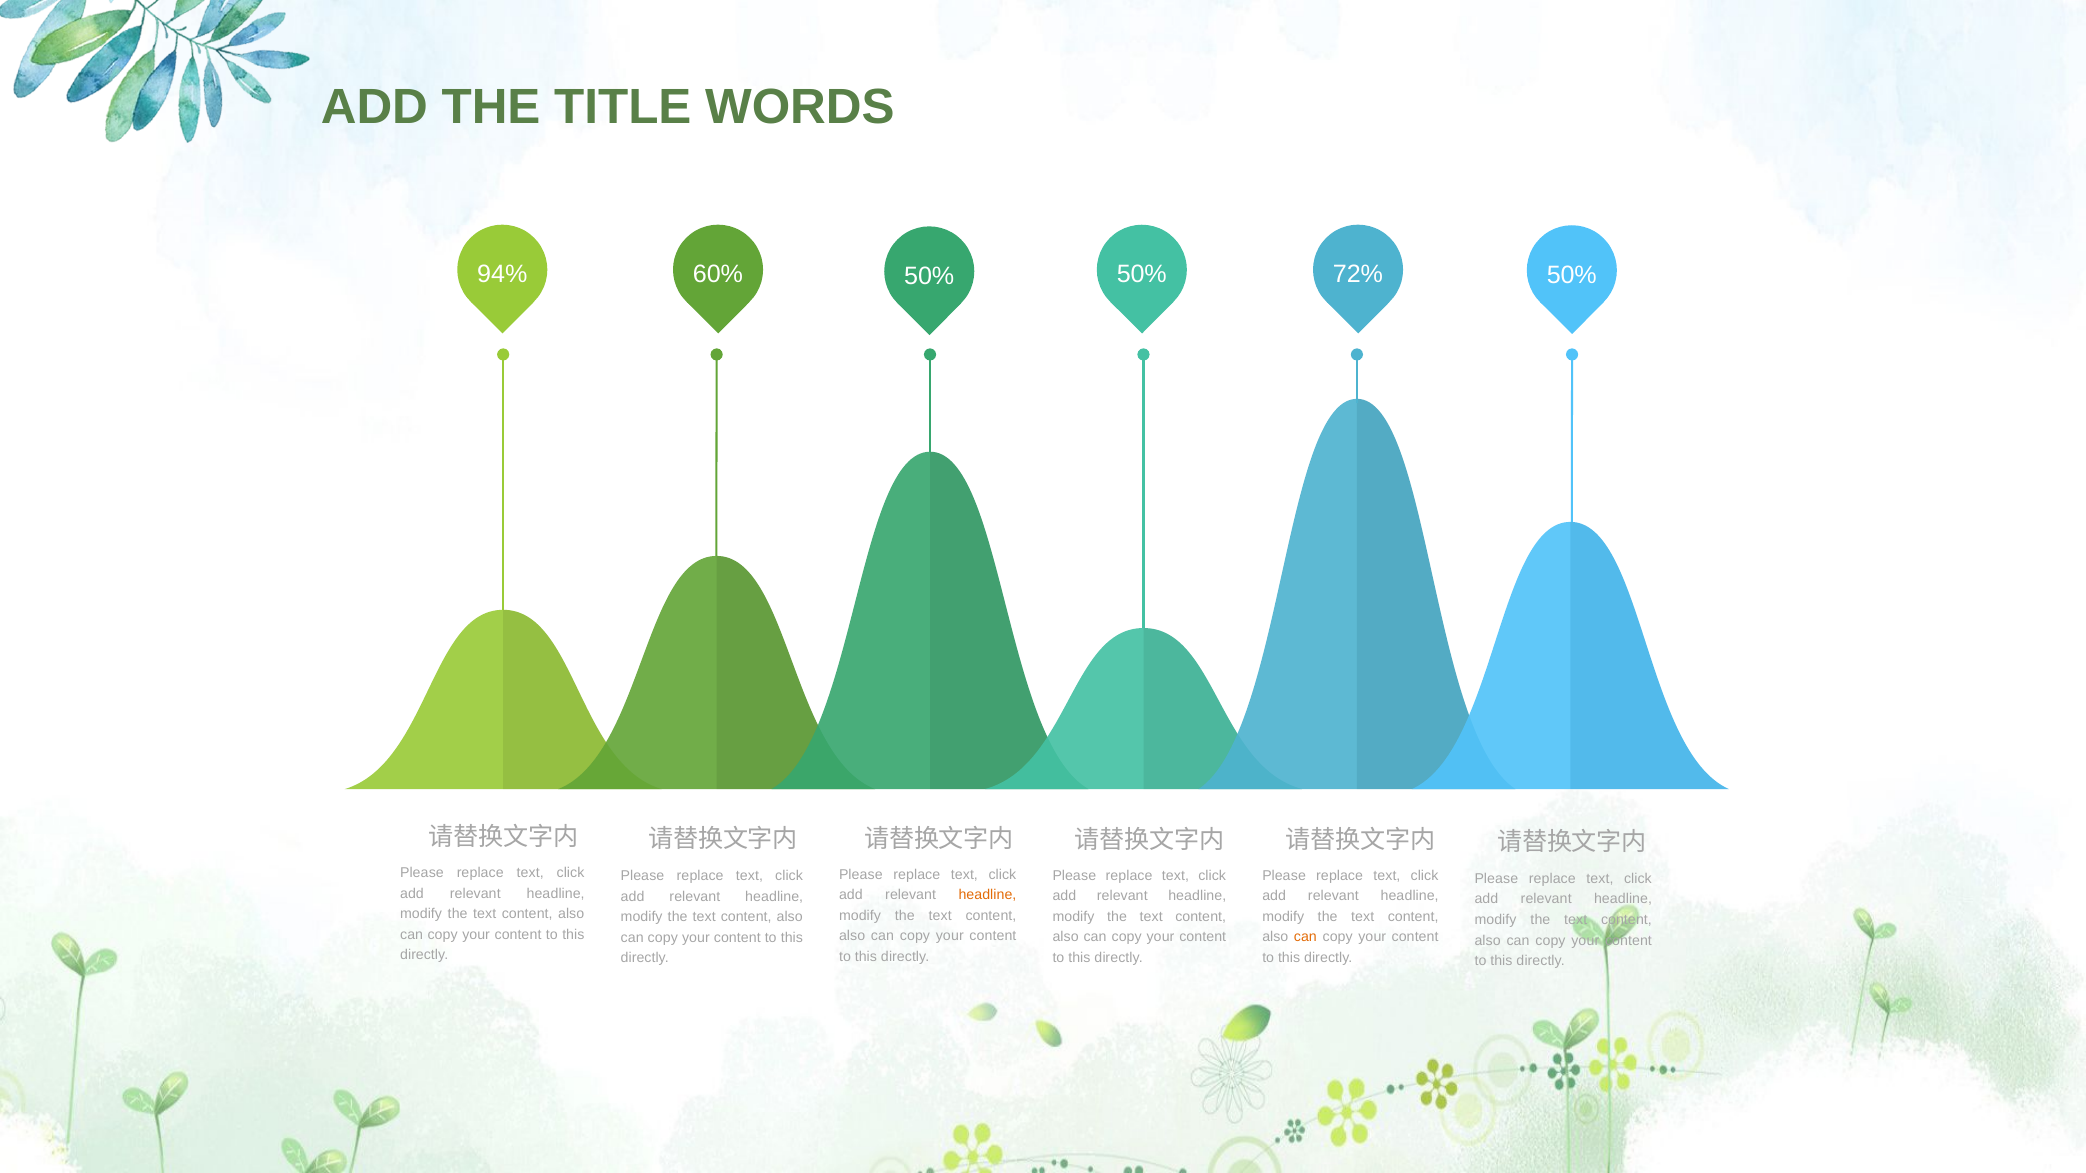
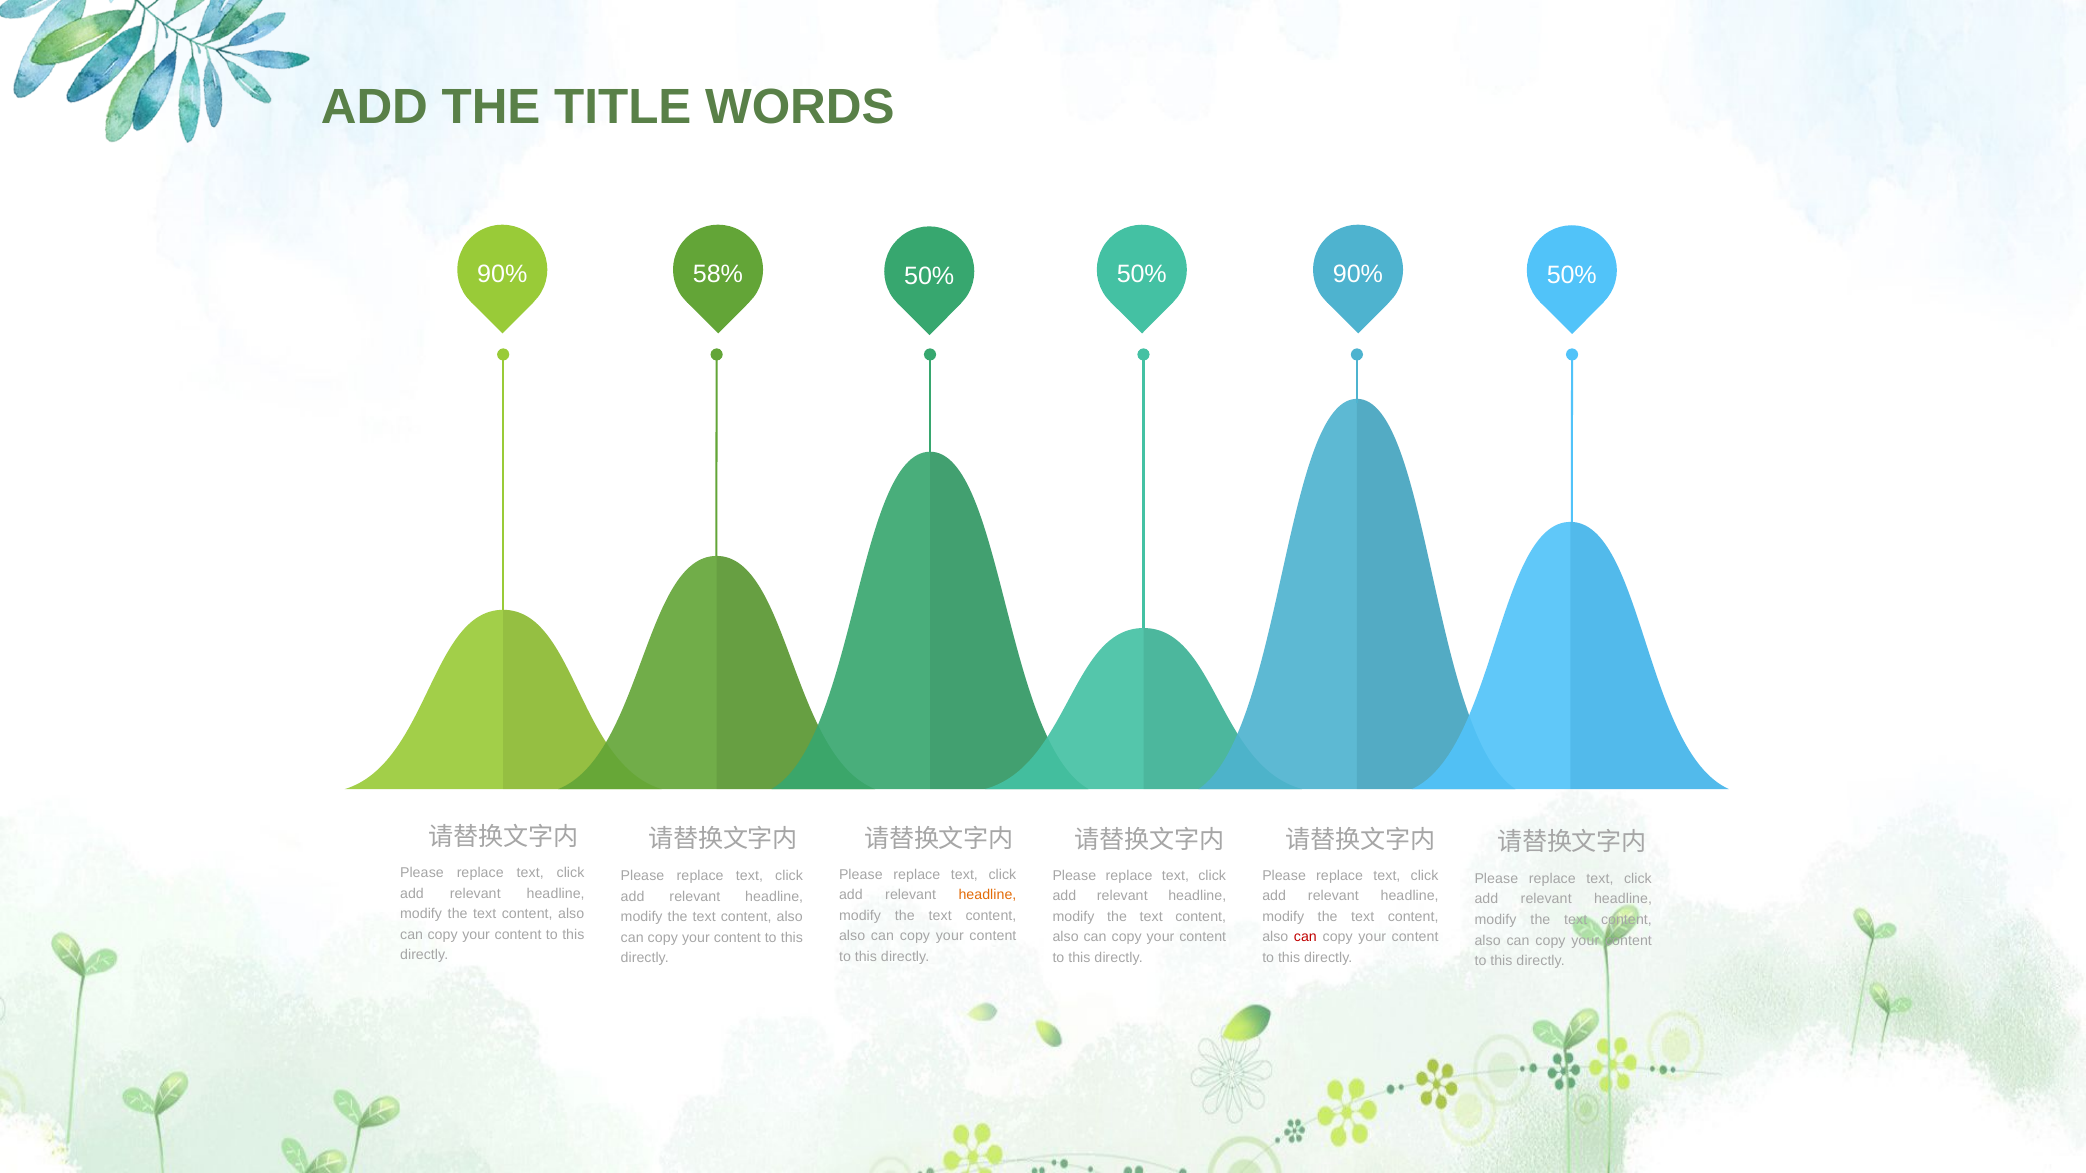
94% at (502, 274): 94% -> 90%
60%: 60% -> 58%
50% 50% 72%: 72% -> 90%
can at (1305, 937) colour: orange -> red
